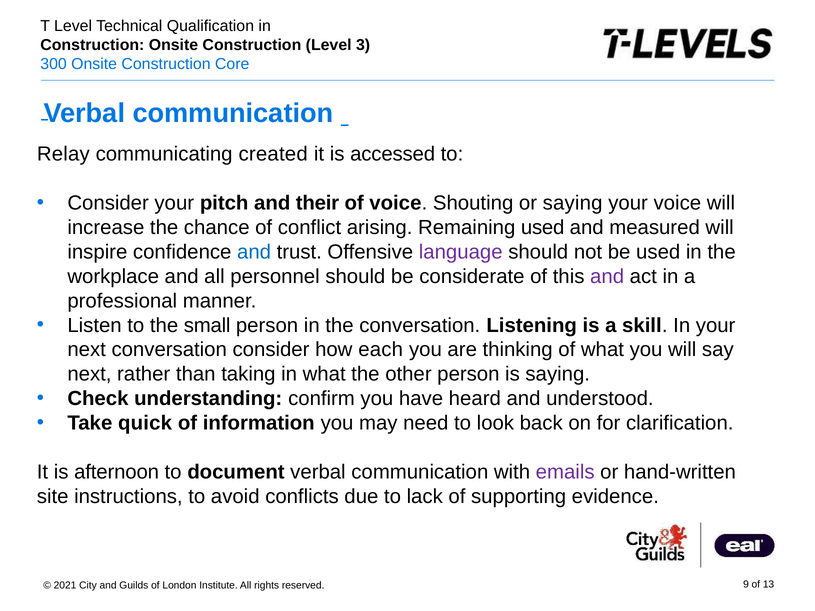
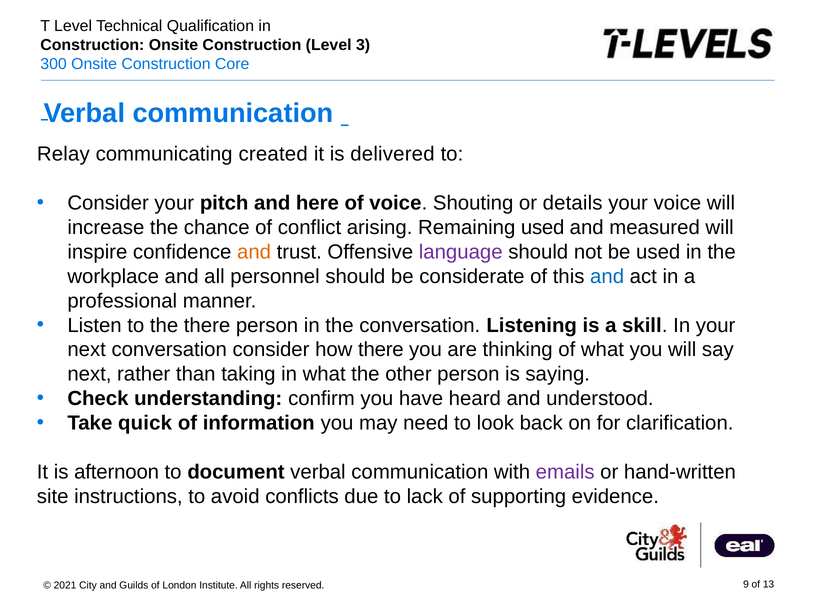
accessed: accessed -> delivered
their: their -> here
or saying: saying -> details
and at (254, 252) colour: blue -> orange
and at (607, 277) colour: purple -> blue
the small: small -> there
how each: each -> there
